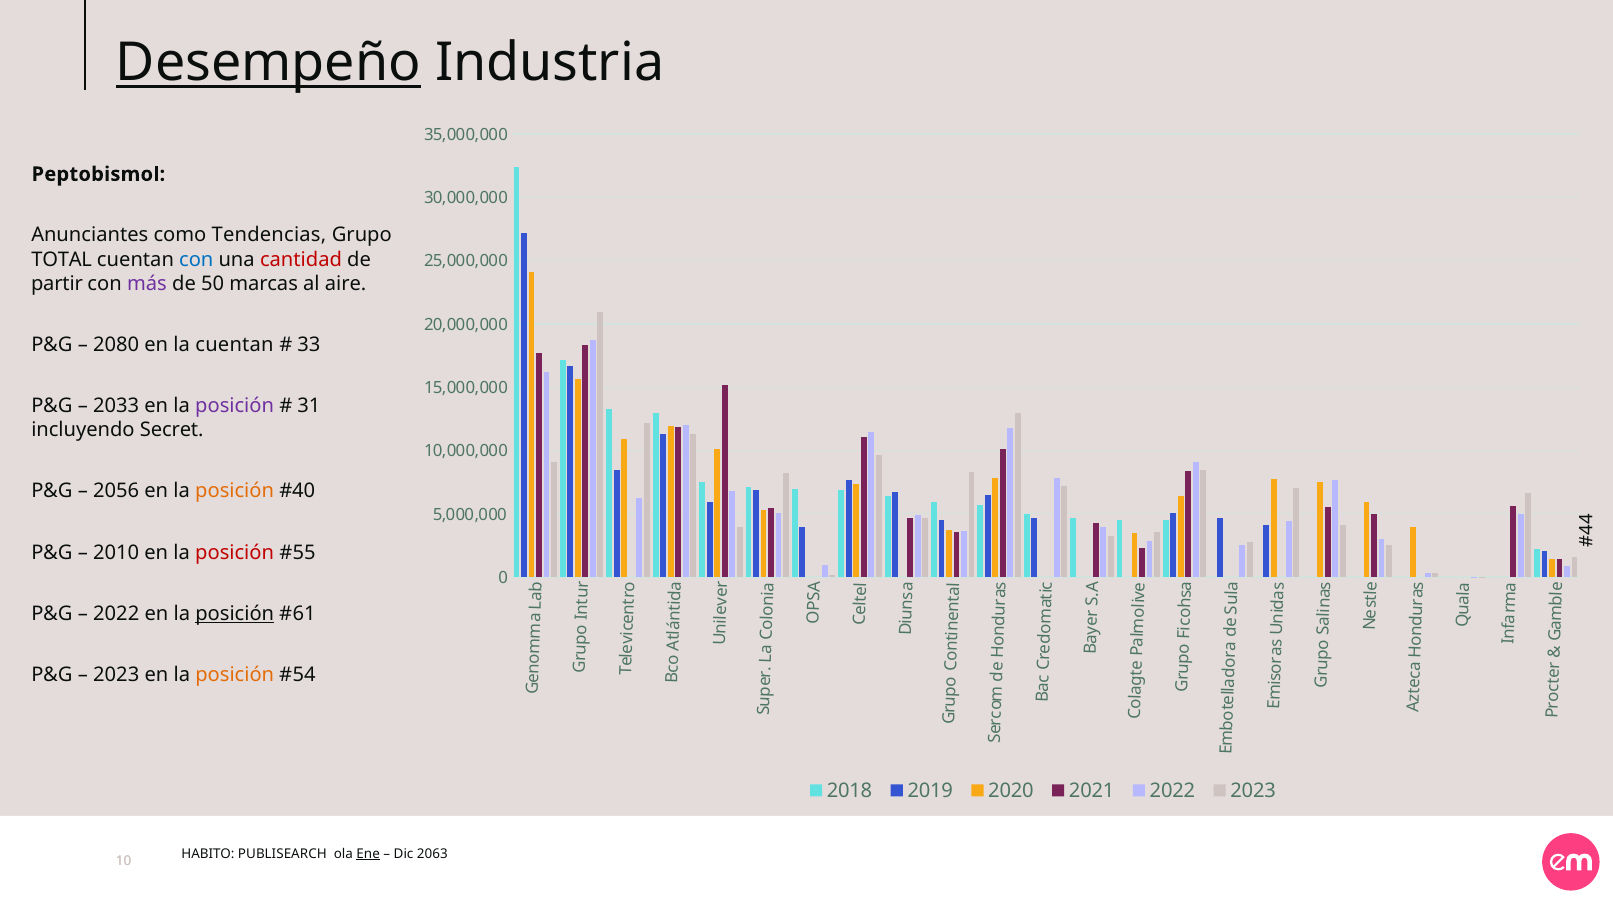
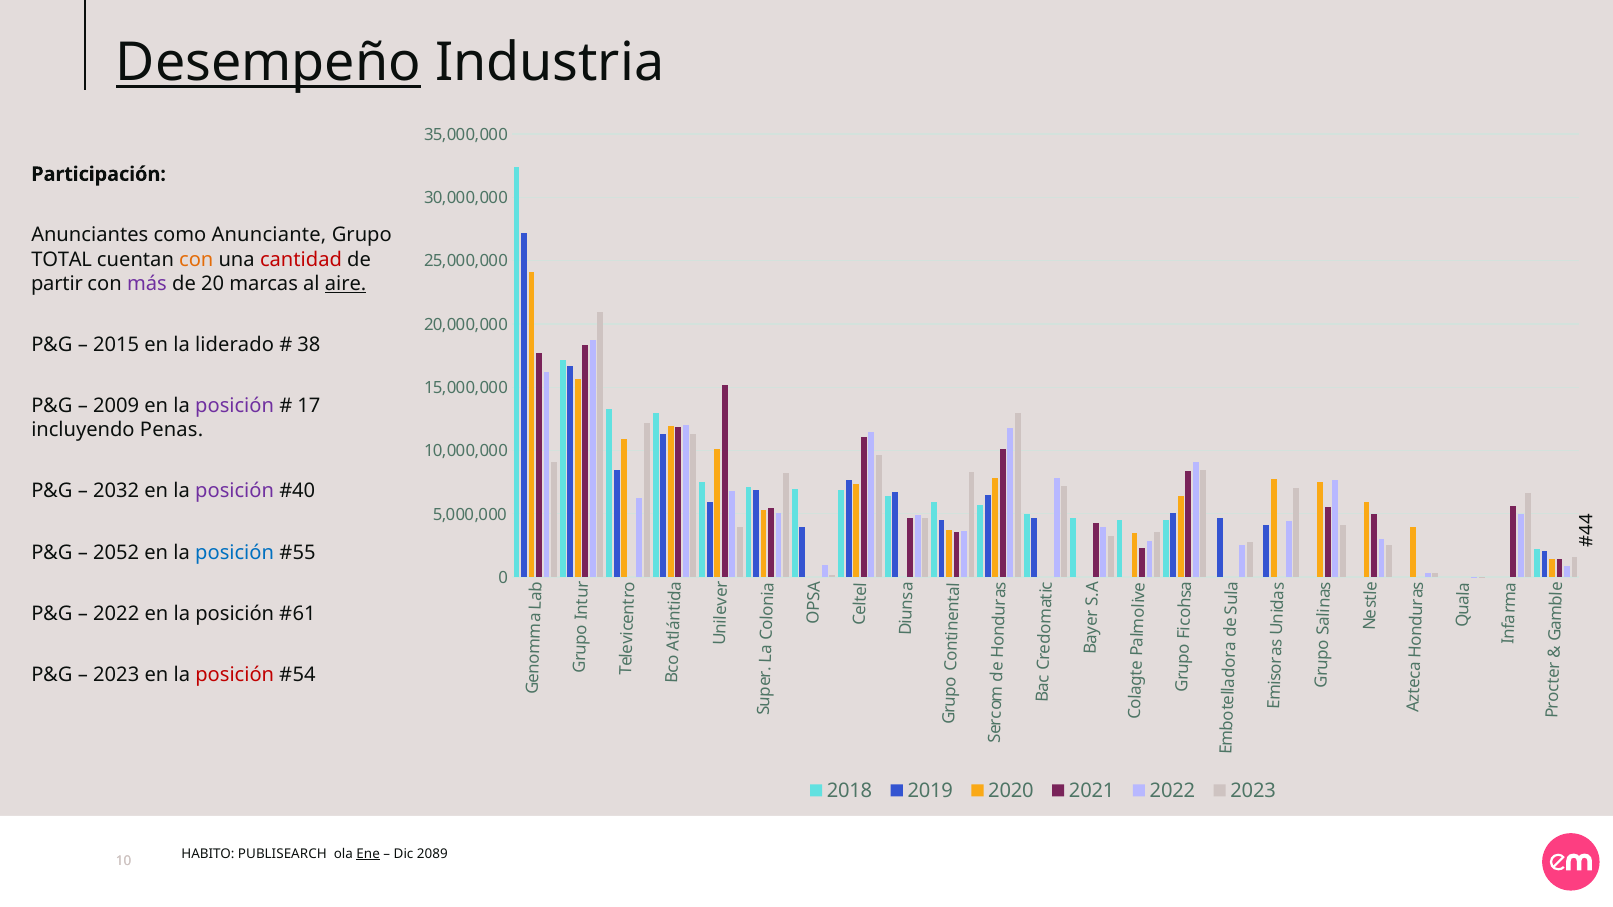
Peptobismol: Peptobismol -> Participación
Tendencias: Tendencias -> Anunciante
con at (196, 260) colour: blue -> orange
50: 50 -> 20
aire underline: none -> present
2080: 2080 -> 2015
la cuentan: cuentan -> liderado
33: 33 -> 38
2033: 2033 -> 2009
31: 31 -> 17
Secret: Secret -> Penas
2056: 2056 -> 2032
posición at (235, 491) colour: orange -> purple
2010: 2010 -> 2052
posición at (235, 553) colour: red -> blue
posición at (235, 614) underline: present -> none
posición at (235, 675) colour: orange -> red
2063: 2063 -> 2089
